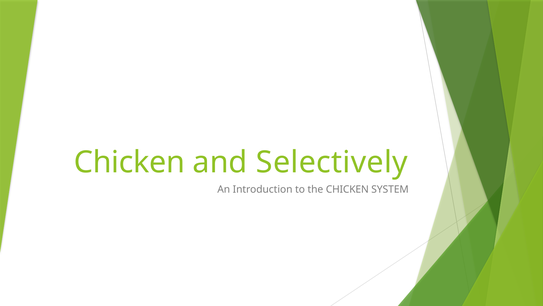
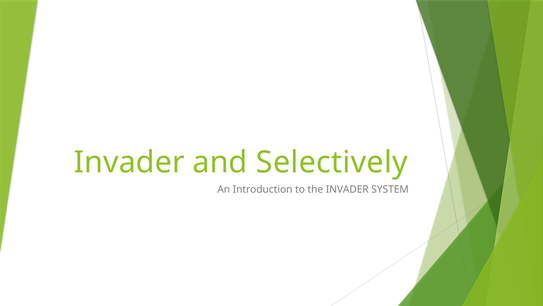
Chicken at (129, 162): Chicken -> Invader
the CHICKEN: CHICKEN -> INVADER
